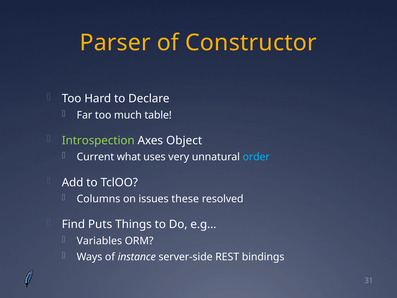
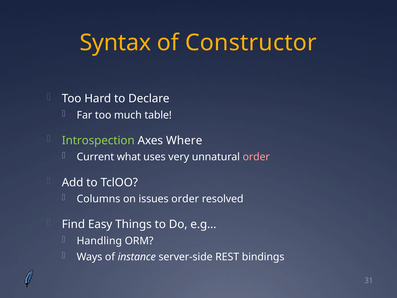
Parser: Parser -> Syntax
Object: Object -> Where
order at (256, 157) colour: light blue -> pink
issues these: these -> order
Puts: Puts -> Easy
Variables: Variables -> Handling
